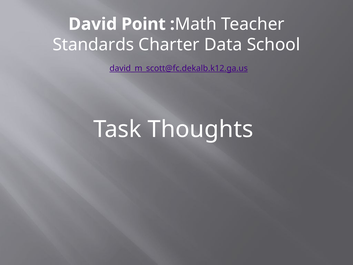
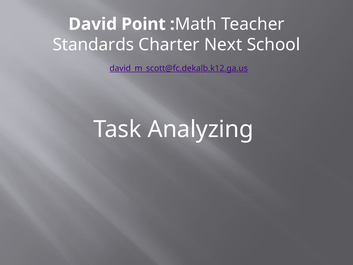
Data: Data -> Next
Thoughts: Thoughts -> Analyzing
